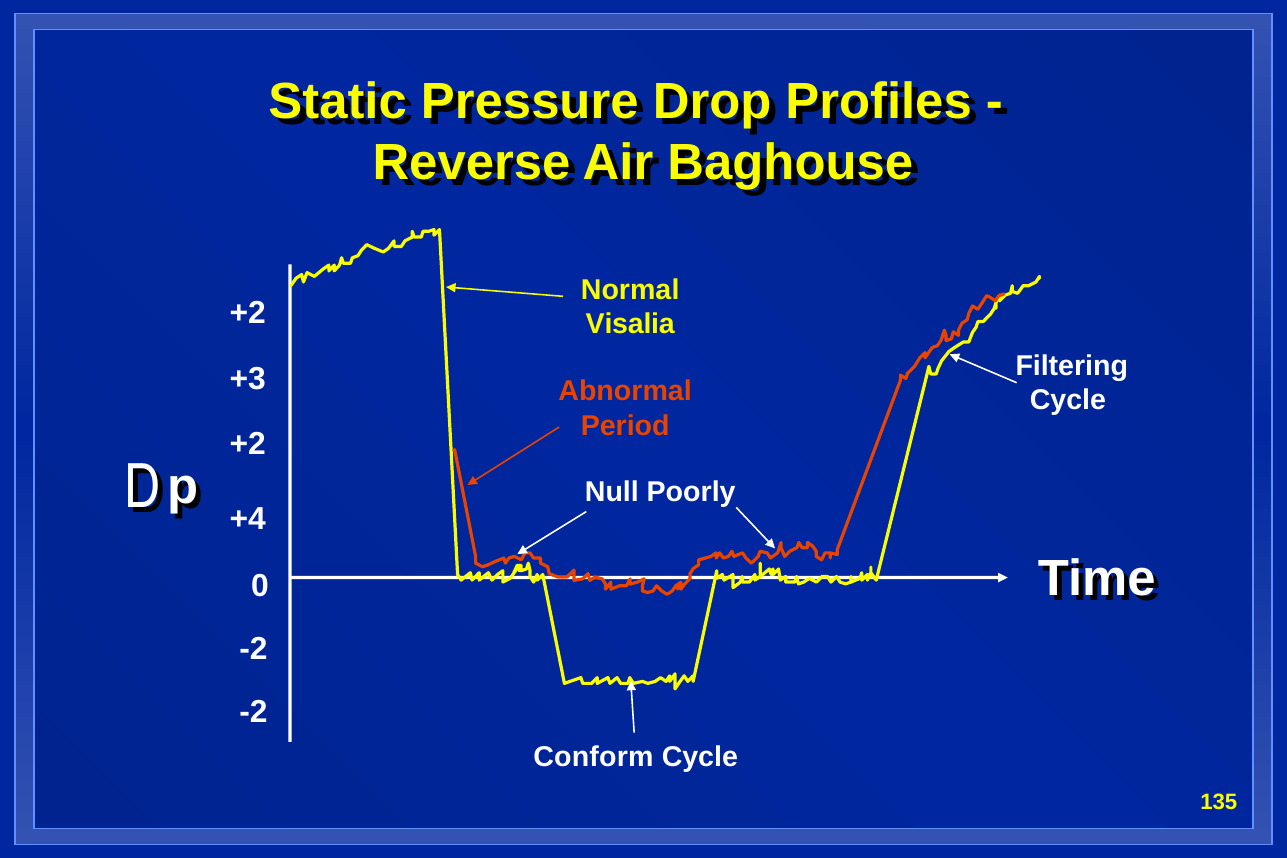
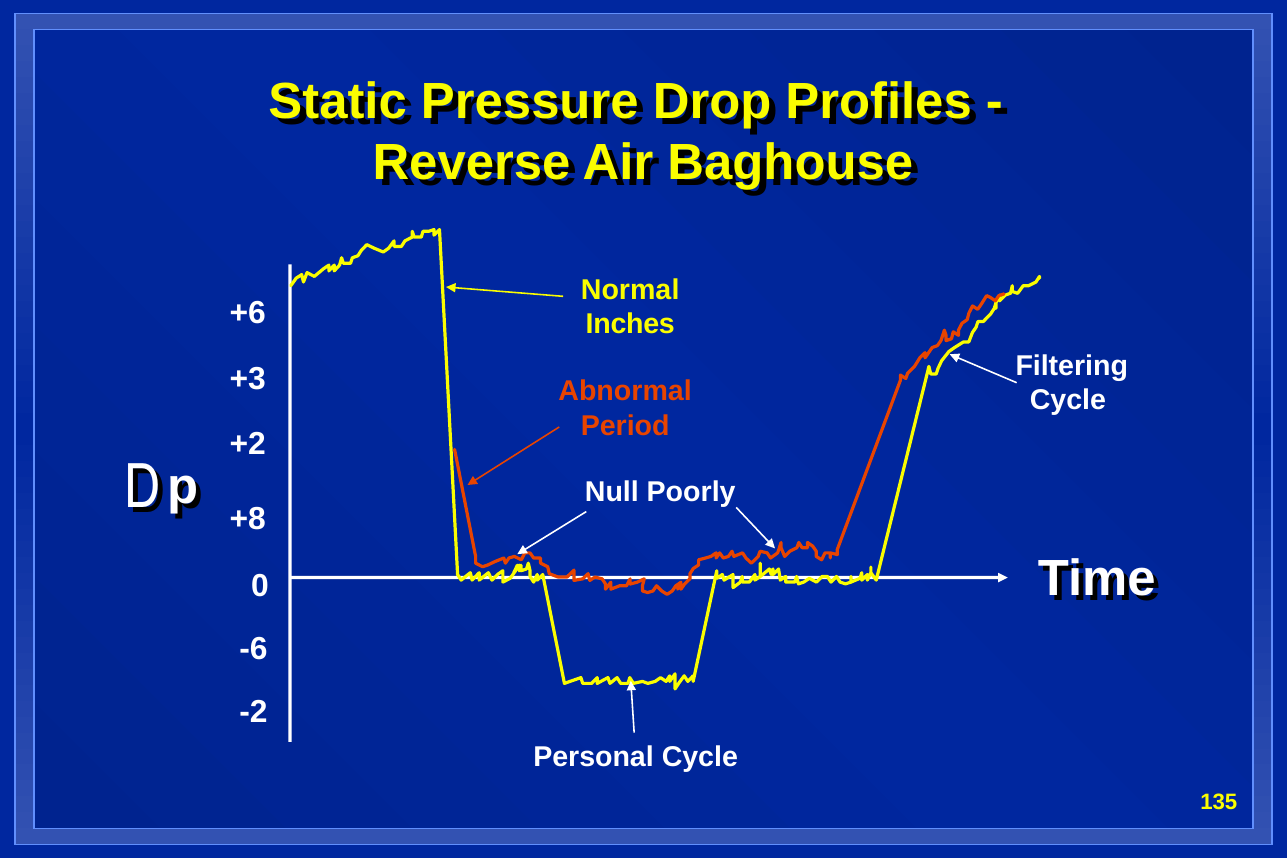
+2 at (248, 313): +2 -> +6
Visalia: Visalia -> Inches
+4: +4 -> +8
-2 at (253, 649): -2 -> -6
Conform: Conform -> Personal
